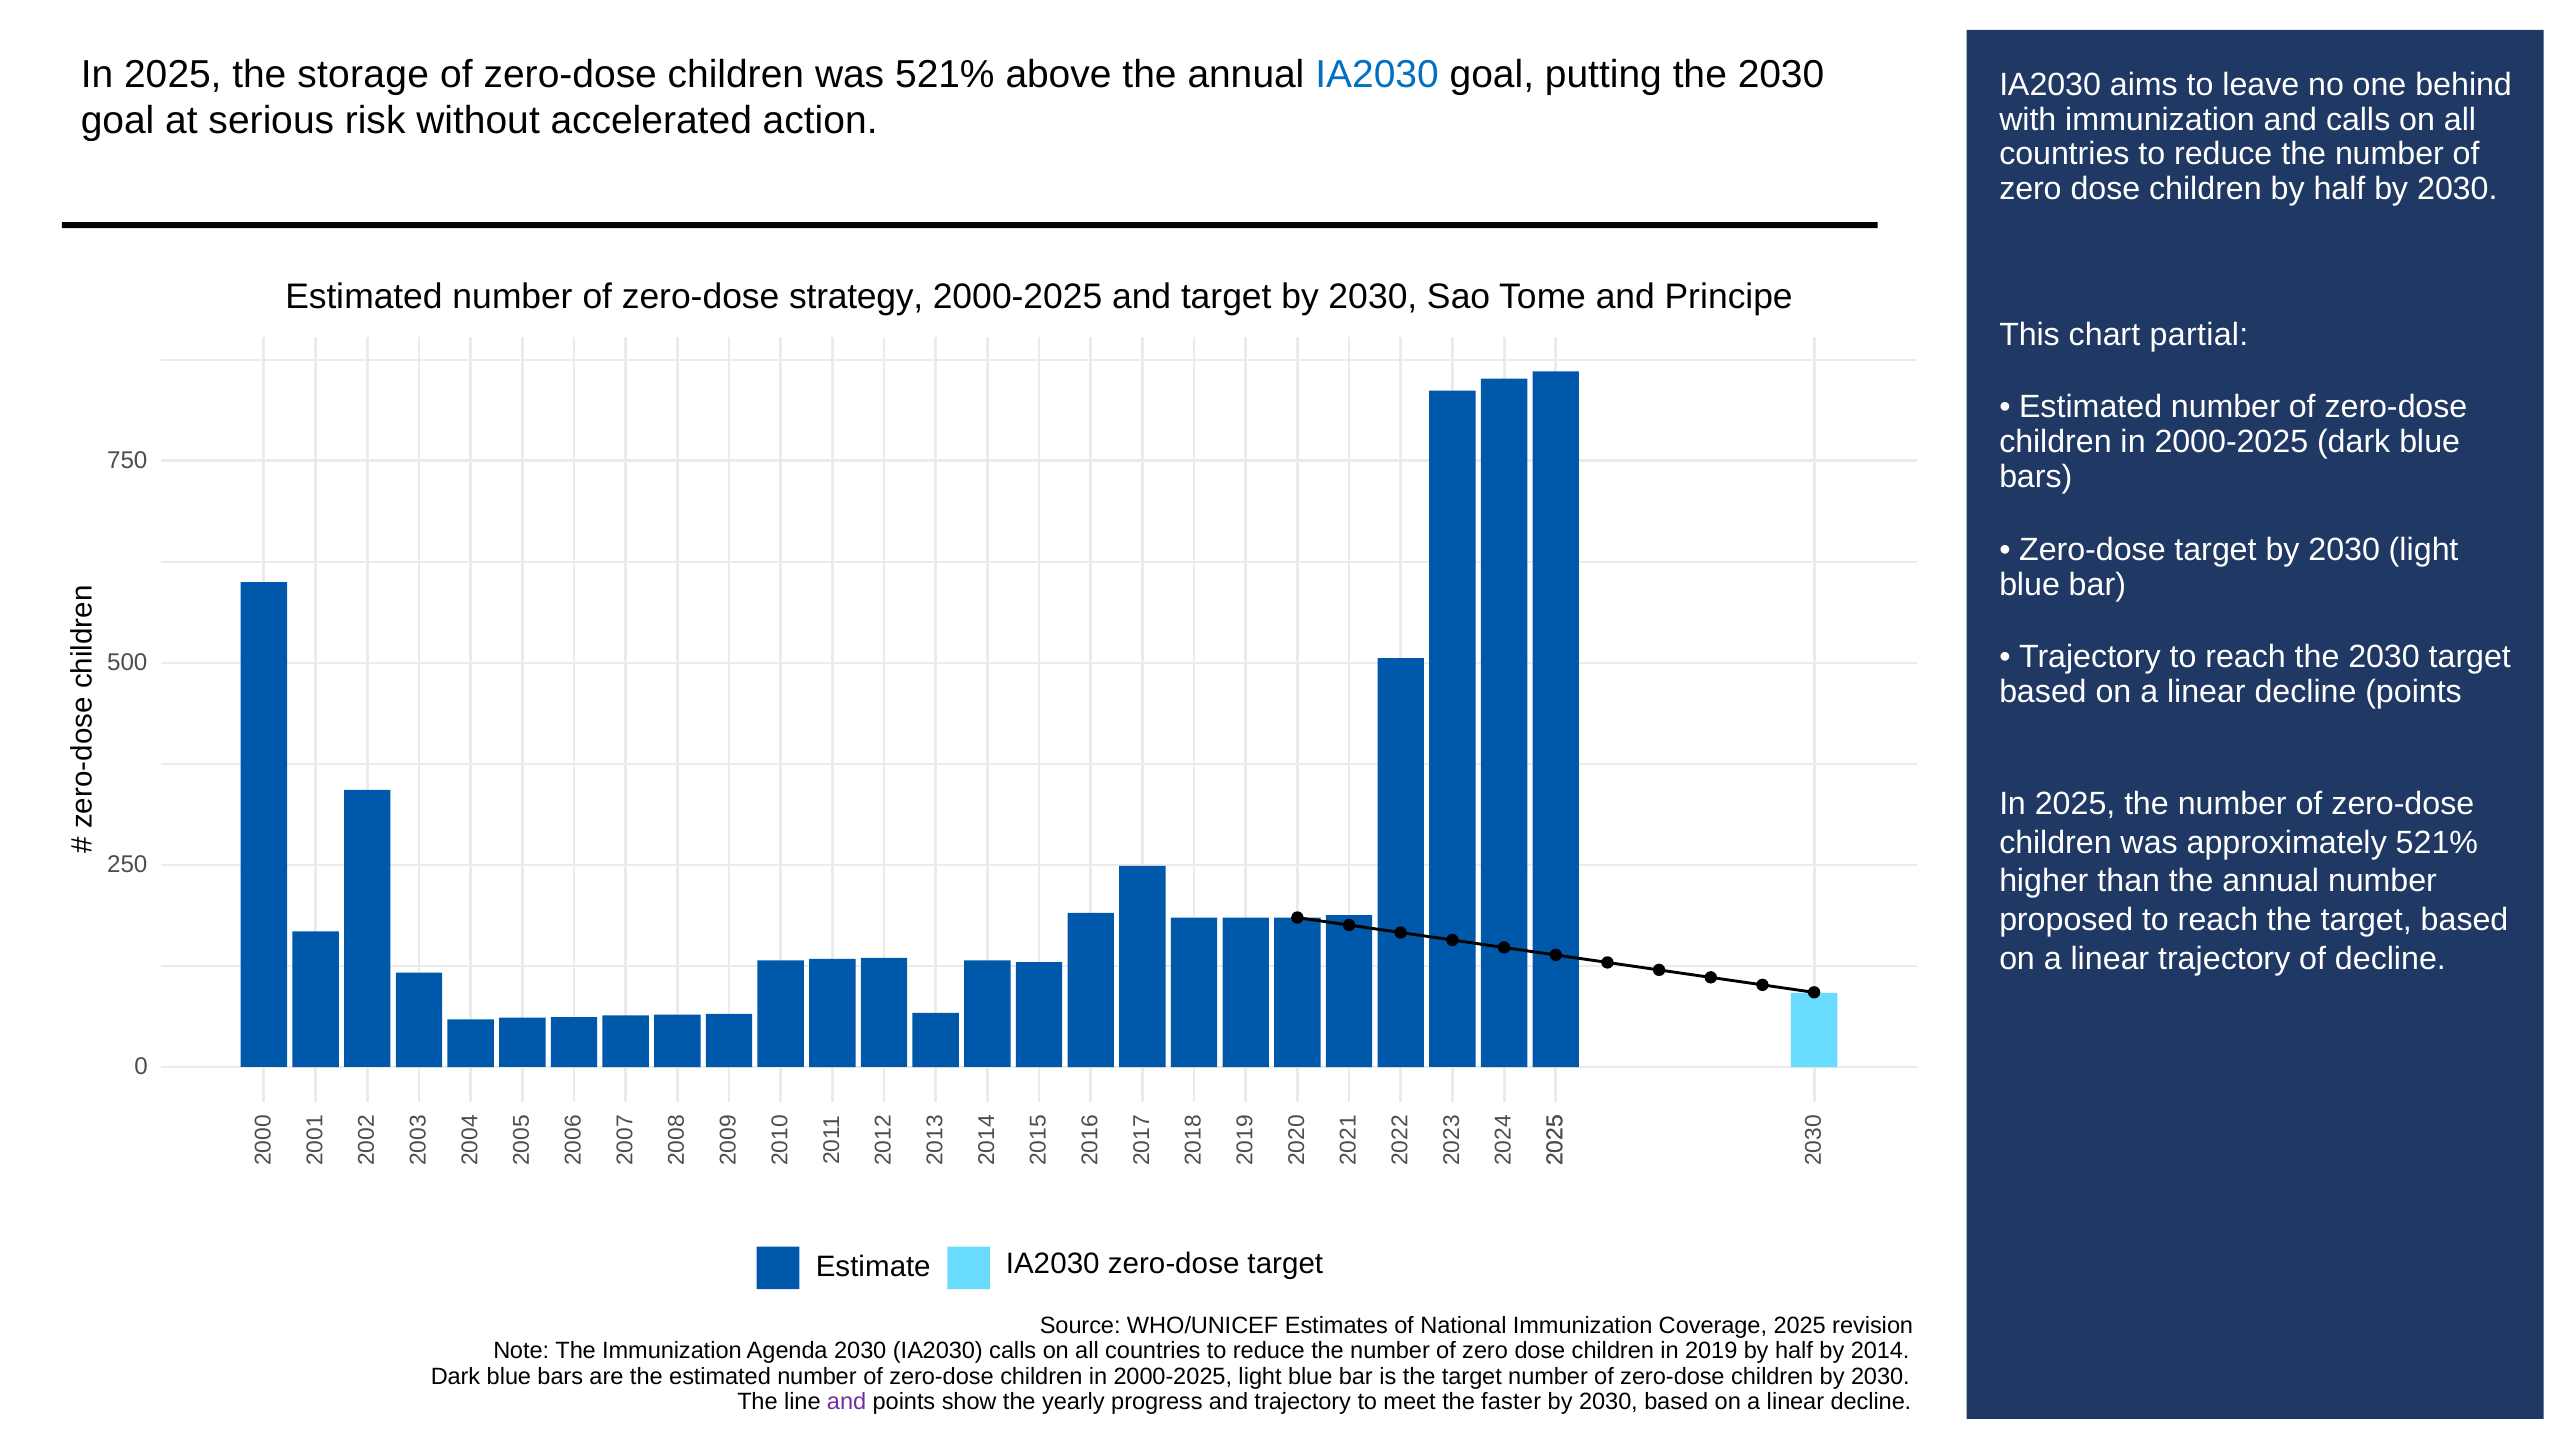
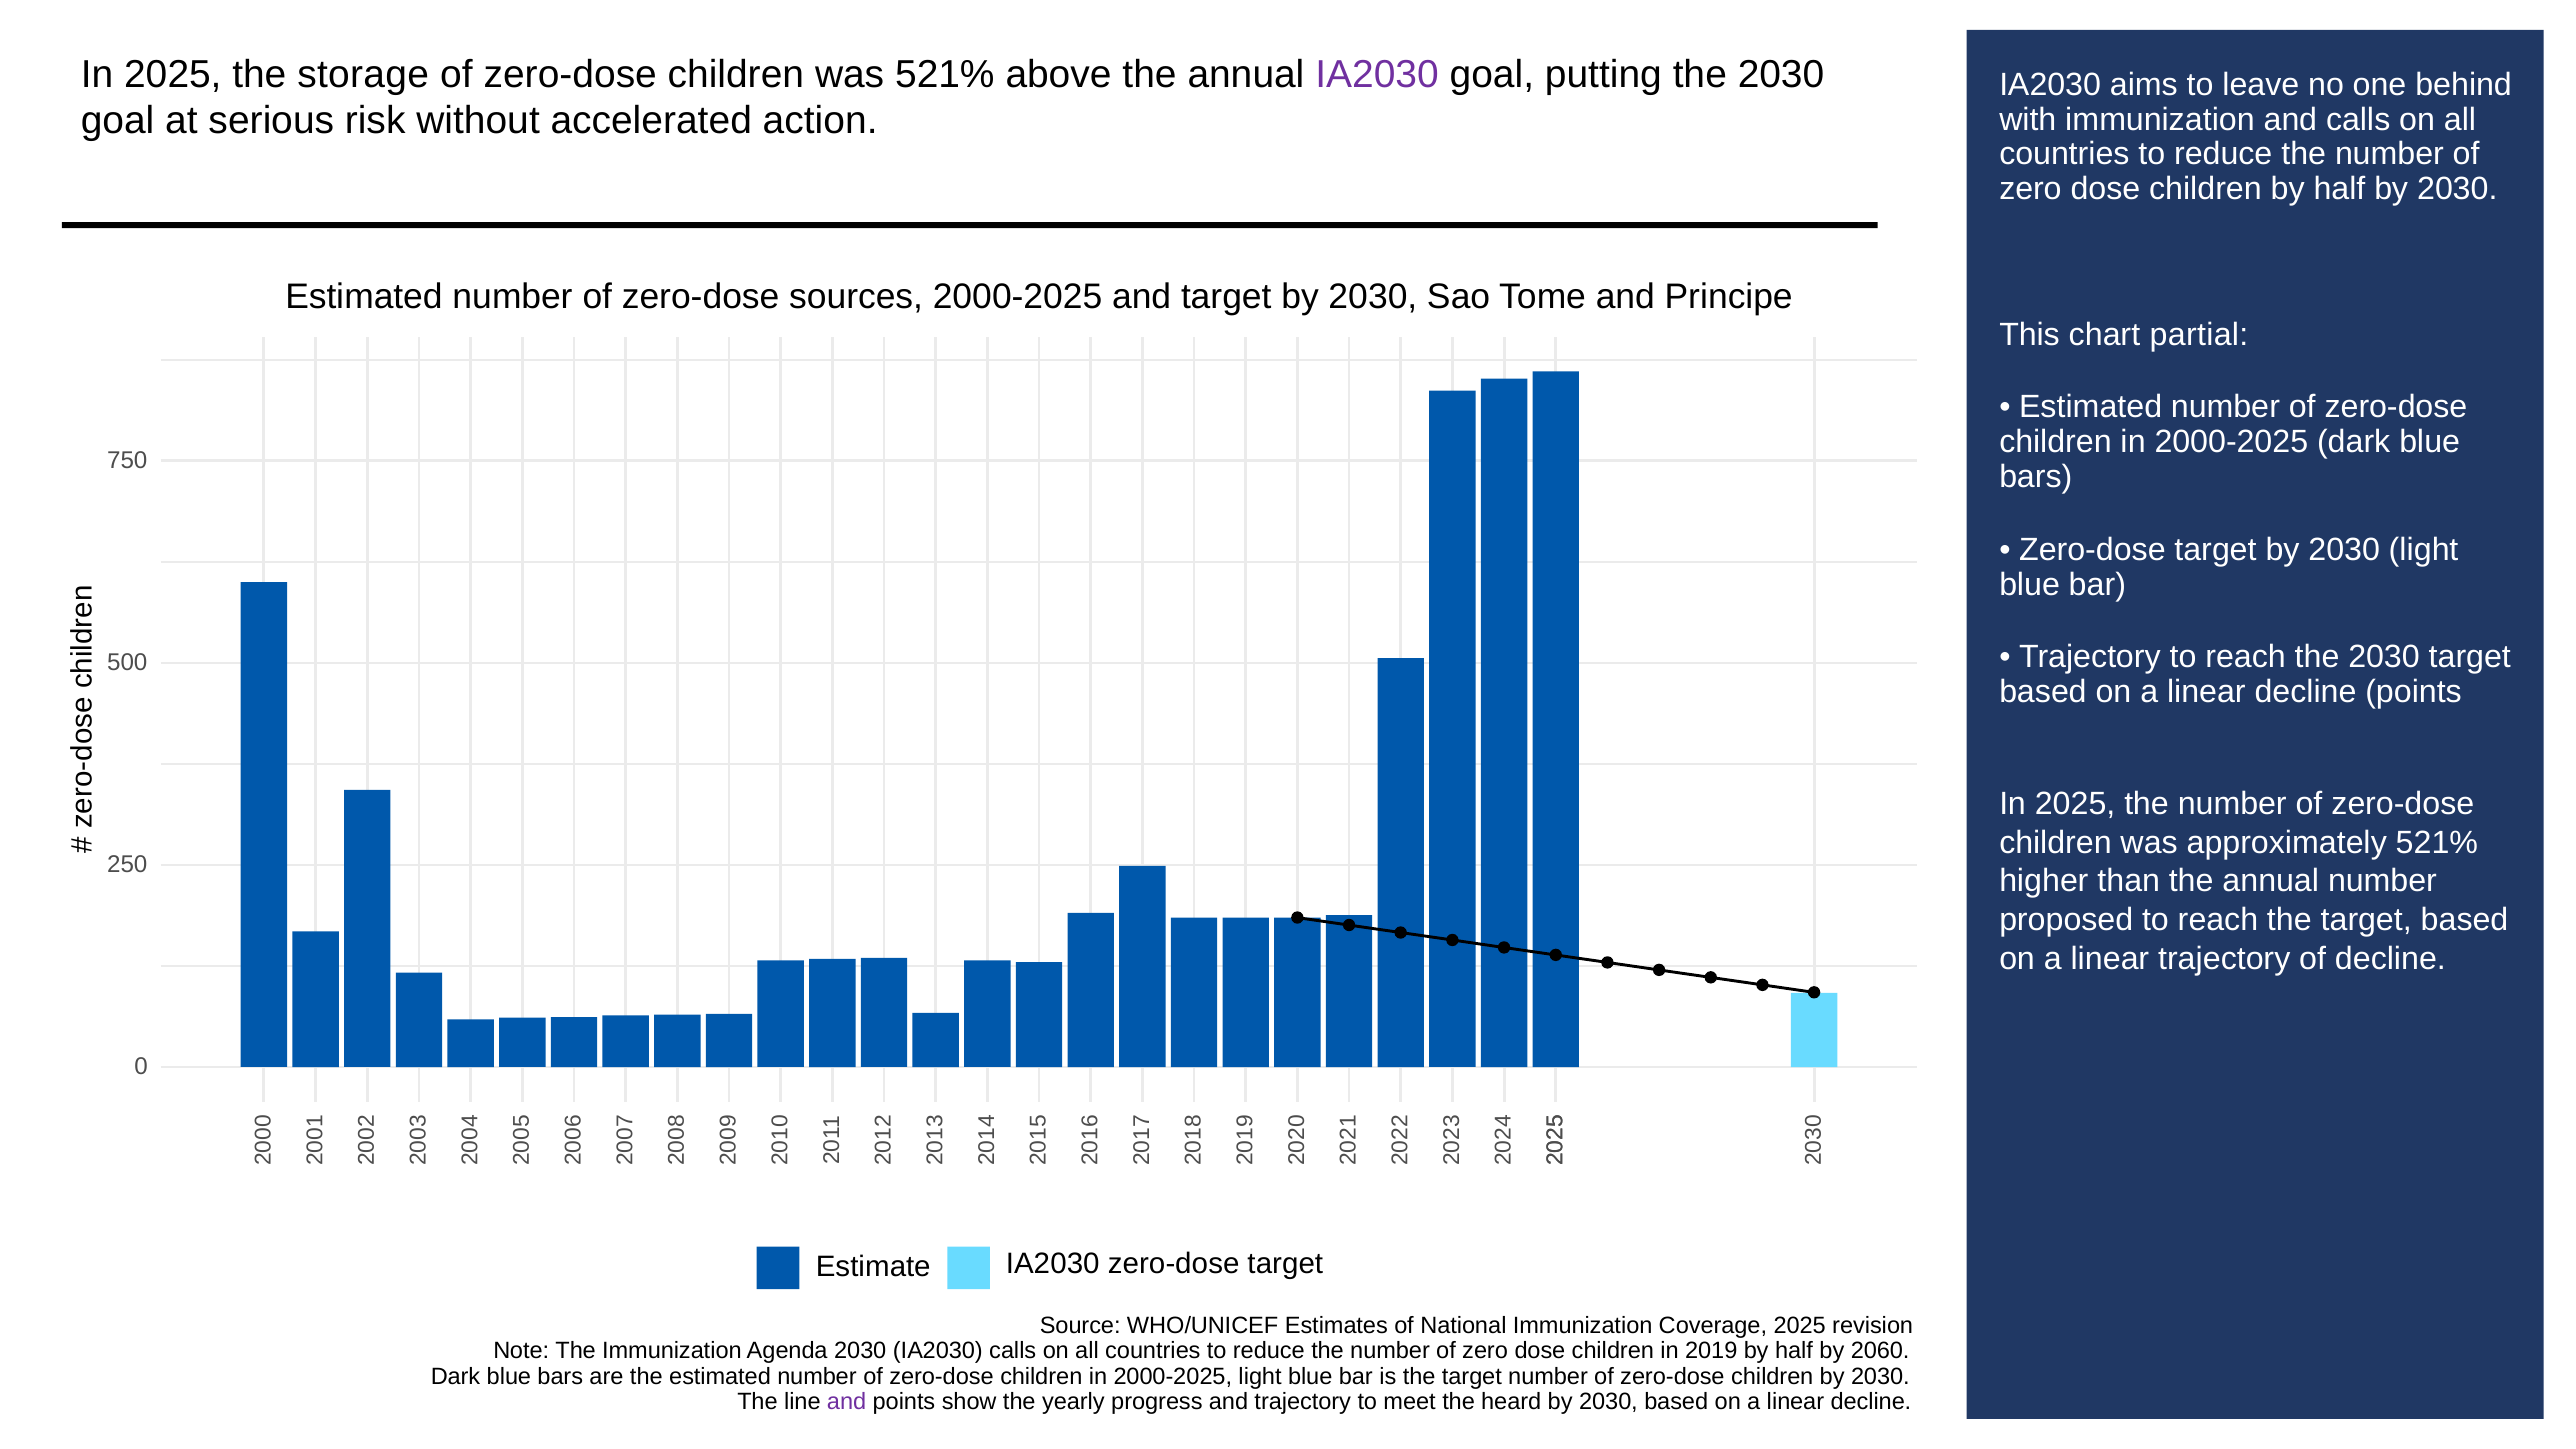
IA2030 at (1377, 74) colour: blue -> purple
strategy: strategy -> sources
2014: 2014 -> 2060
faster: faster -> heard
